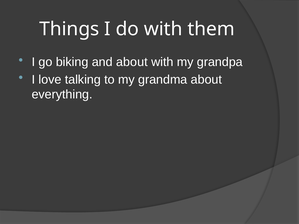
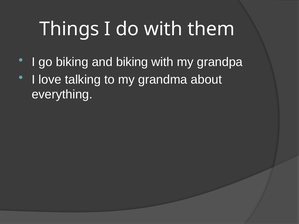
and about: about -> biking
